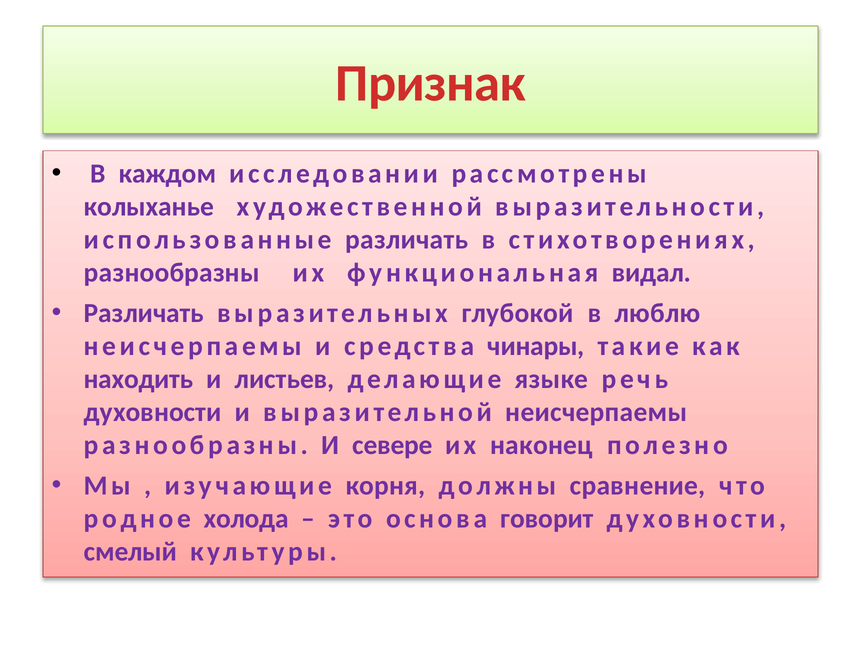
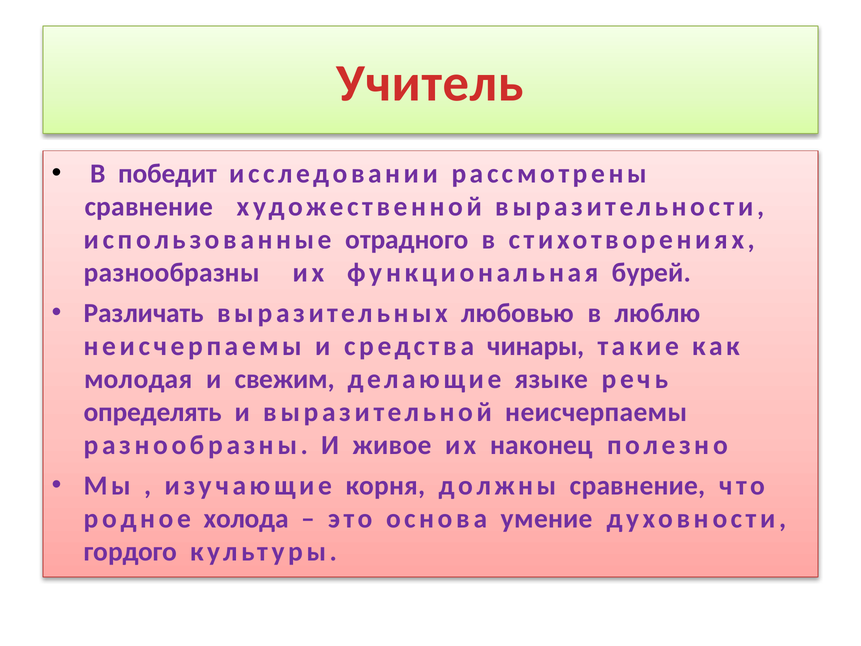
Признак: Признак -> Учитель
каждом: каждом -> победит
колыханье at (149, 206): колыханье -> сравнение
использованные различать: различать -> отрадного
видал: видал -> бурей
глубокой: глубокой -> любовью
находить: находить -> молодая
листьев: листьев -> свежим
духовности at (153, 412): духовности -> определять
севере: севере -> живое
говорит: говорит -> умение
смелый: смелый -> гордого
